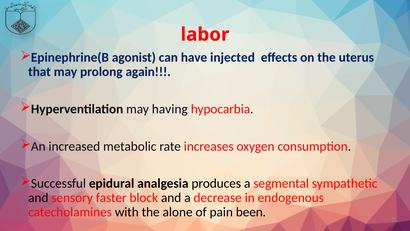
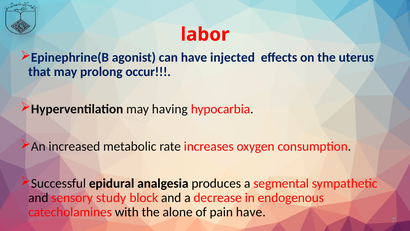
again: again -> occur
faster: faster -> study
pain been: been -> have
